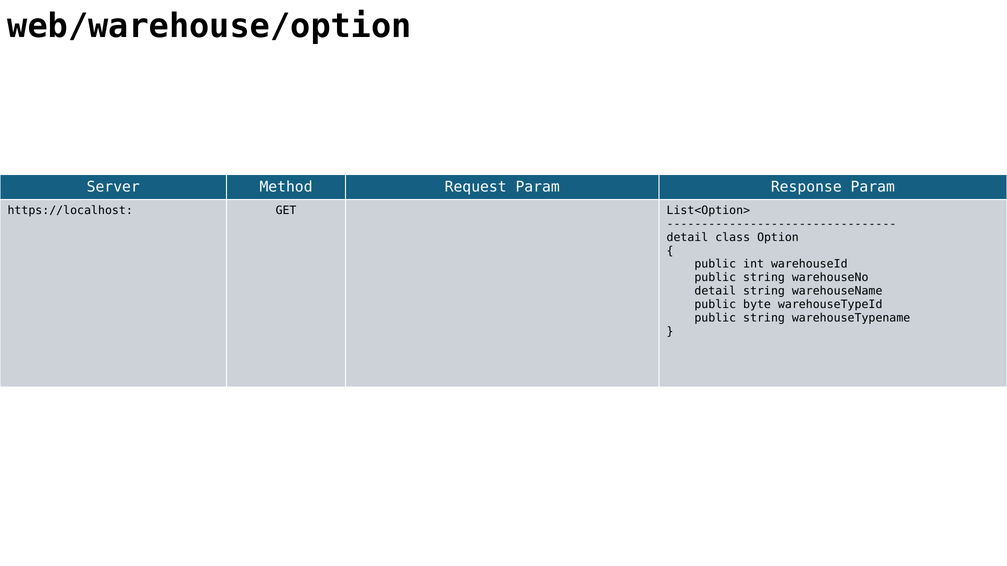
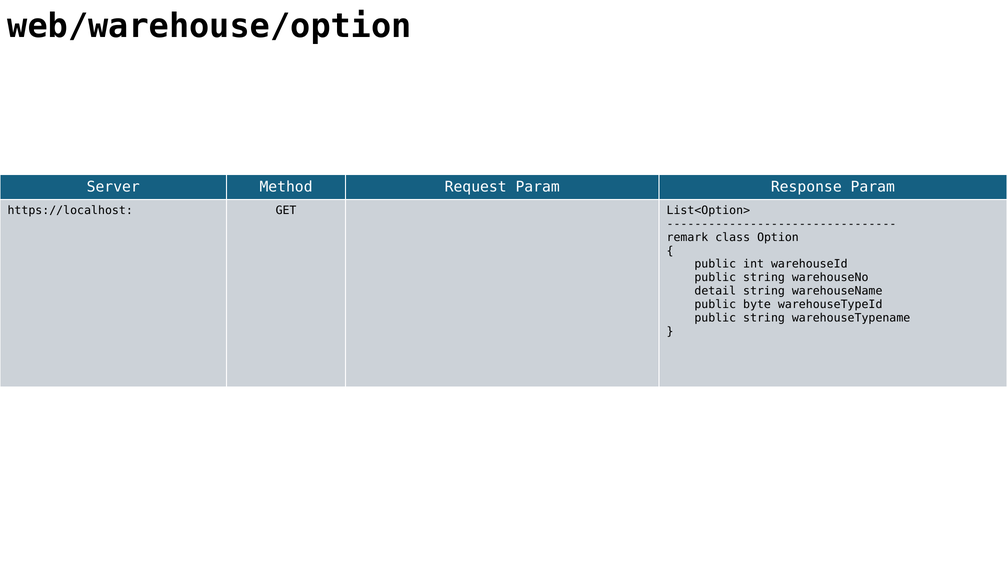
detail at (687, 237): detail -> remark
